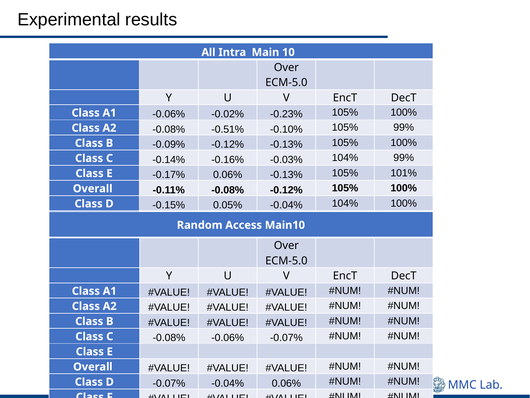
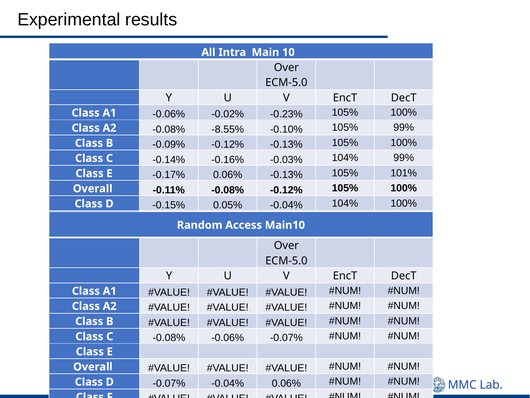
-0.51%: -0.51% -> -8.55%
